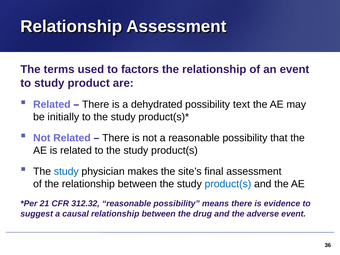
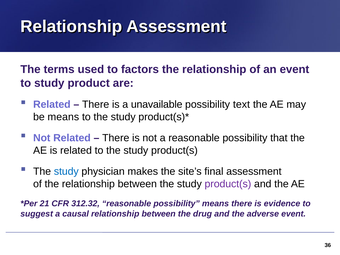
dehydrated: dehydrated -> unavailable
be initially: initially -> means
product(s at (228, 184) colour: blue -> purple
